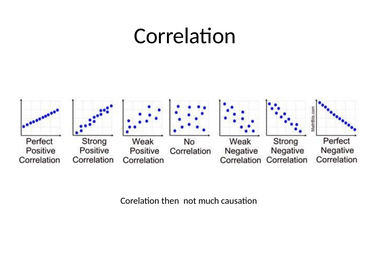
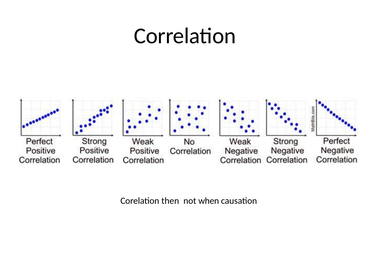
much: much -> when
